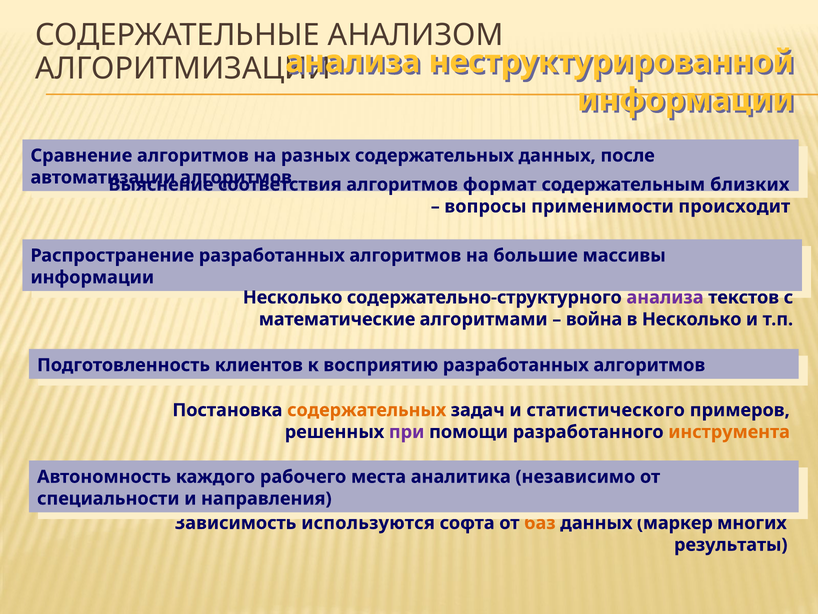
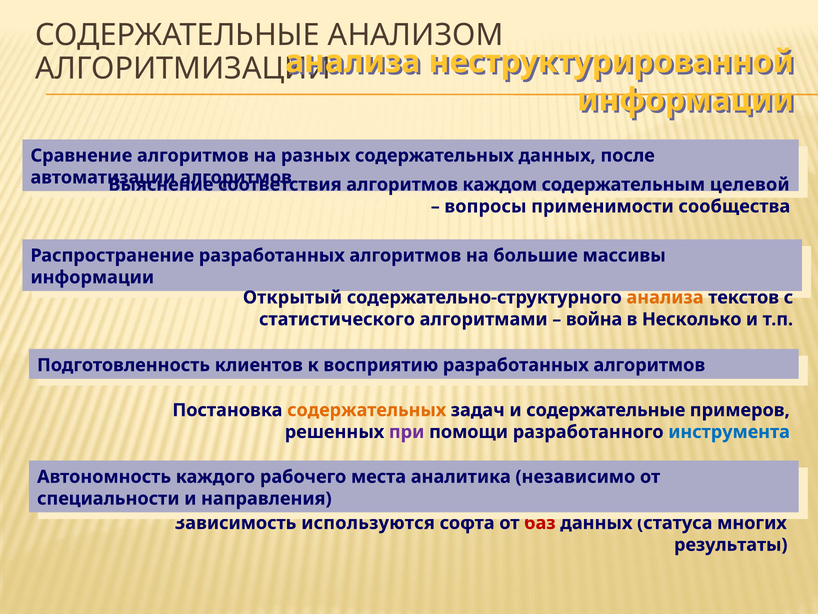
формат: формат -> каждом
близких: близких -> целевой
происходит: происходит -> сообщества
Несколько at (293, 297): Несколько -> Открытый
анализа at (665, 297) colour: purple -> orange
математические: математические -> статистического
и статистического: статистического -> содержательные
инструмента colour: orange -> blue
баз colour: orange -> red
маркер: маркер -> статуса
